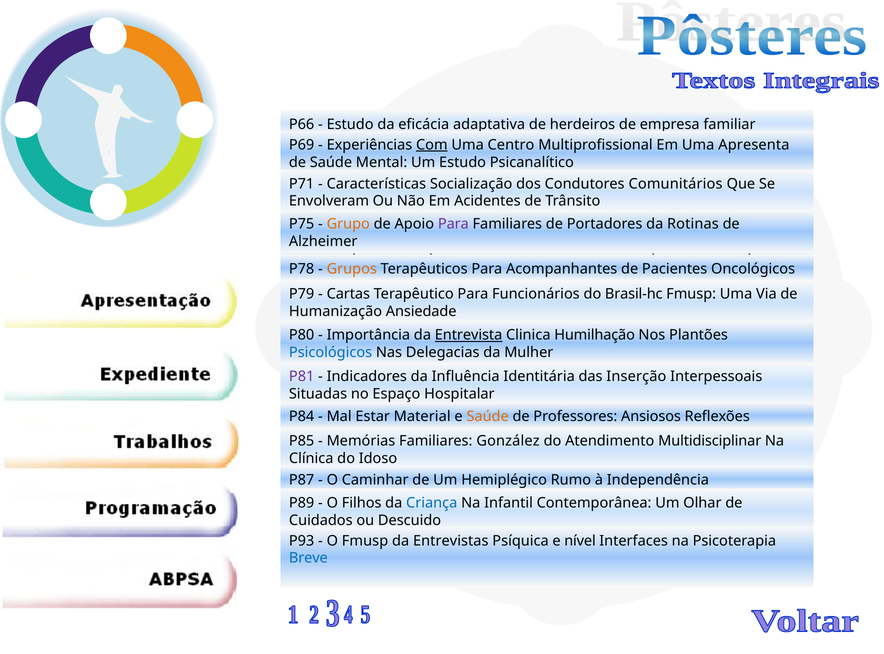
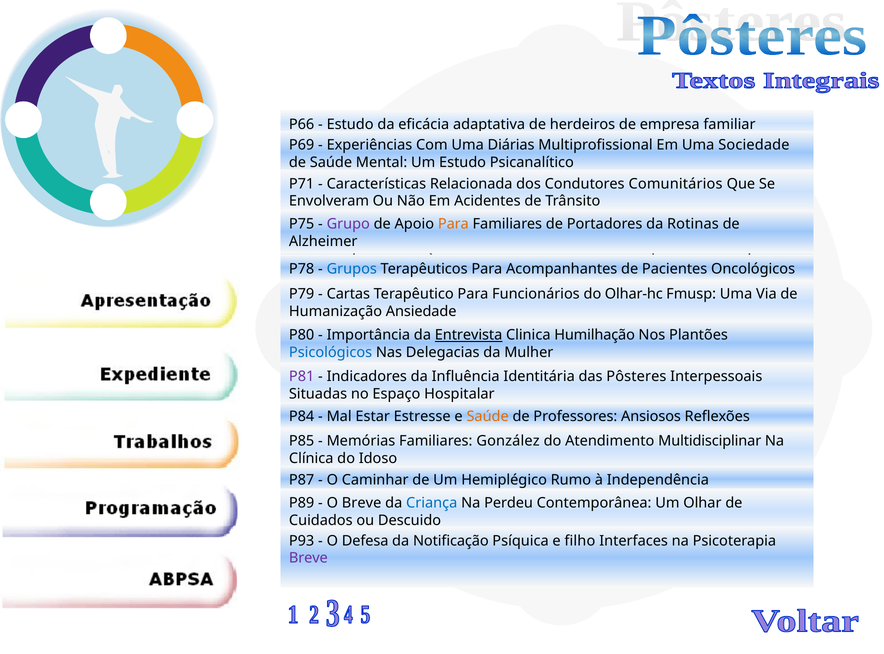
Com underline: present -> none
Centro: Centro -> Diárias
Apresenta: Apresenta -> Sociedade
Socialização: Socialização -> Relacionada
Grupo at (348, 224) colour: orange -> purple
Para at (453, 224) colour: purple -> orange
Grupos colour: orange -> blue
Brasil-hc: Brasil-hc -> Olhar-hc
Inserção: Inserção -> Pôsteres
Material: Material -> Estresse
O Filhos: Filhos -> Breve
Infantil: Infantil -> Perdeu
O Fmusp: Fmusp -> Defesa
Entrevistas: Entrevistas -> Notificação
nível: nível -> filho
Breve at (308, 558) colour: blue -> purple
